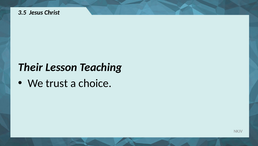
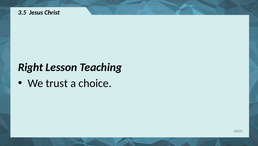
Their: Their -> Right
